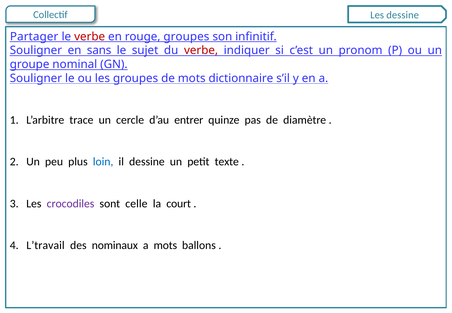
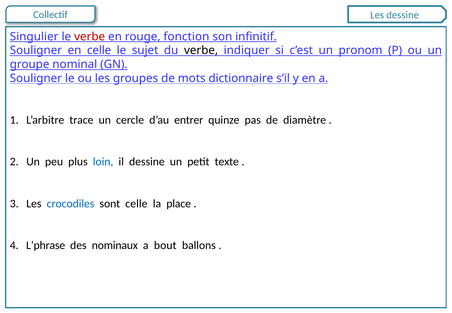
Partager: Partager -> Singulier
rouge groupes: groupes -> fonction
en sans: sans -> celle
verbe at (201, 50) colour: red -> black
crocodiles colour: purple -> blue
court: court -> place
L’travail: L’travail -> L’phrase
a mots: mots -> bout
